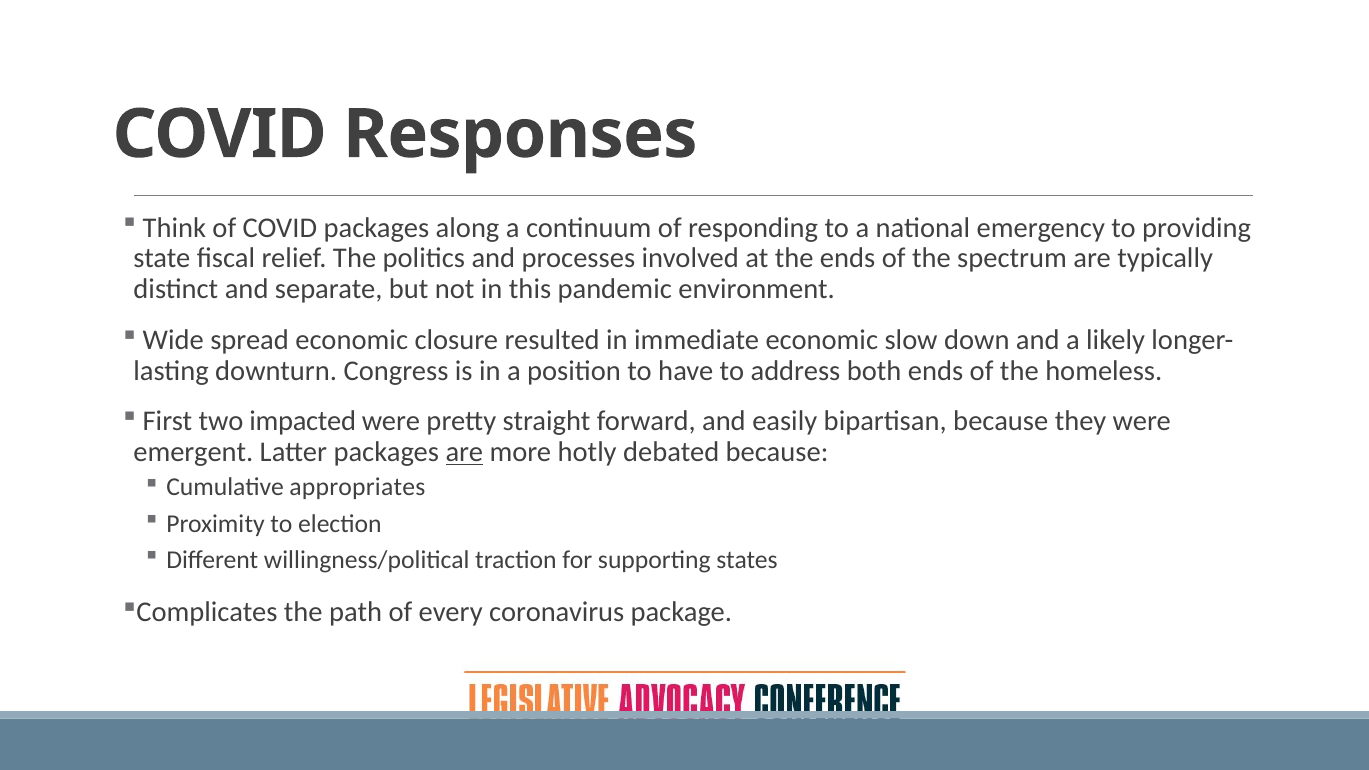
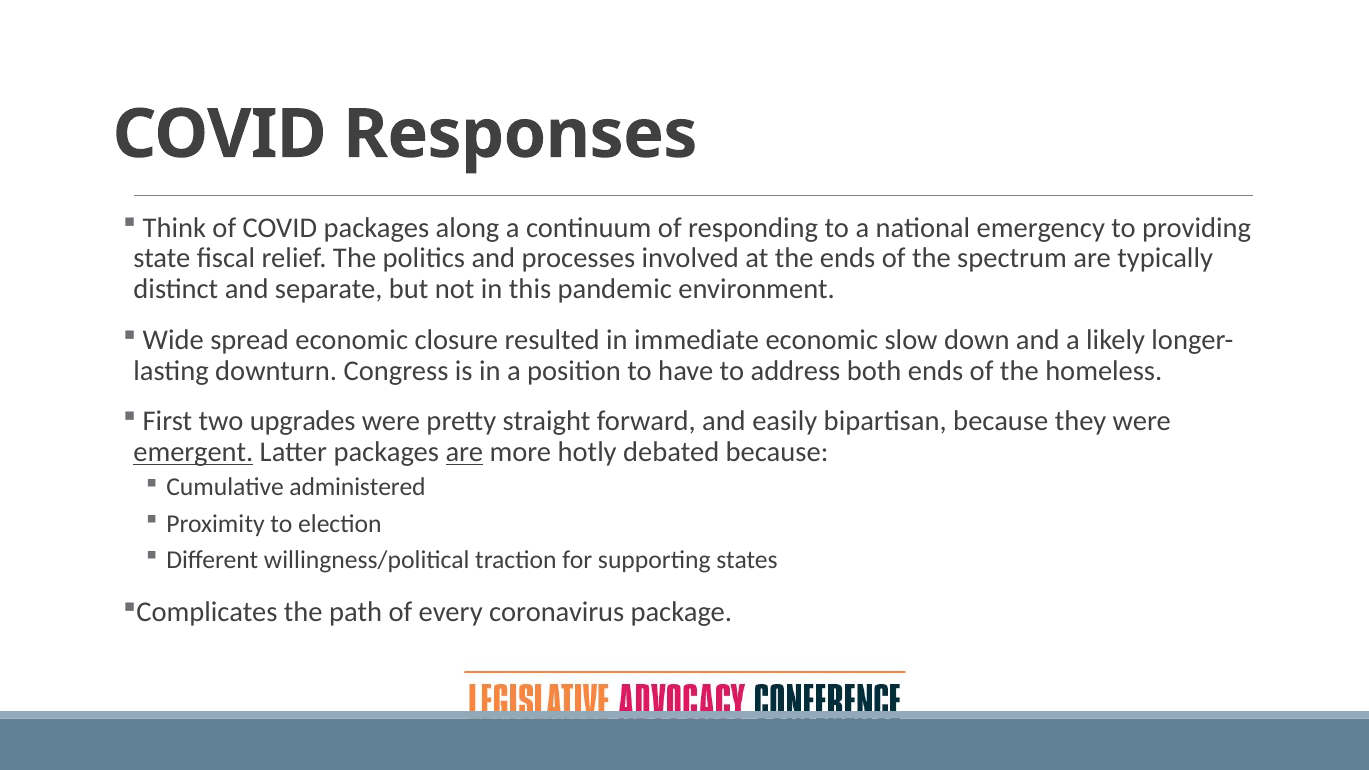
impacted: impacted -> upgrades
emergent underline: none -> present
appropriates: appropriates -> administered
